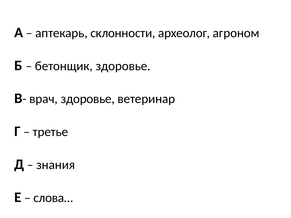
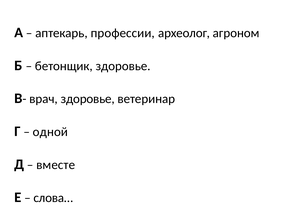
склонности: склонности -> профессии
третье: третье -> одной
знания: знания -> вместе
